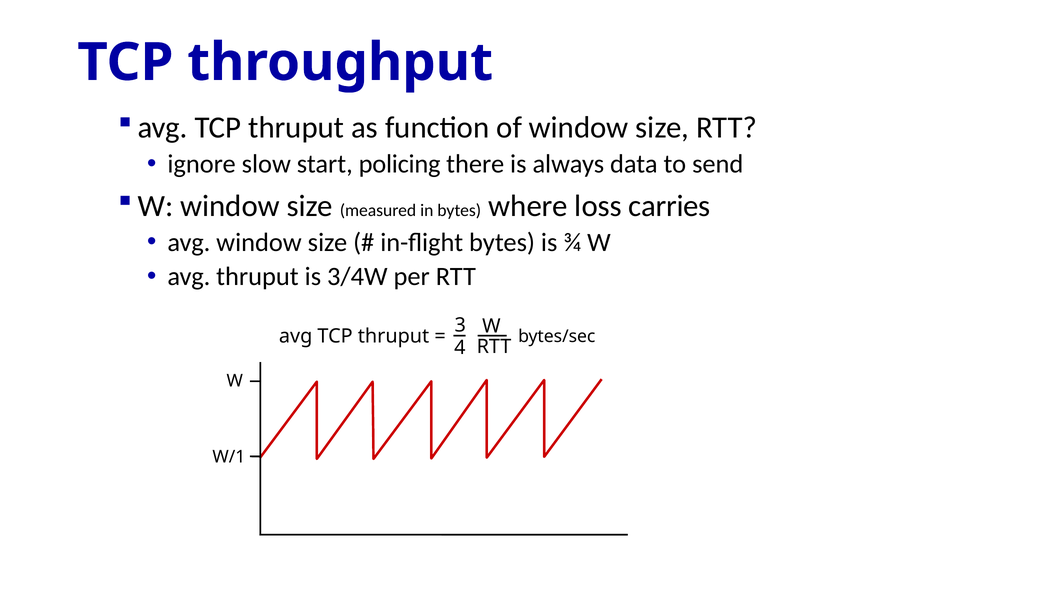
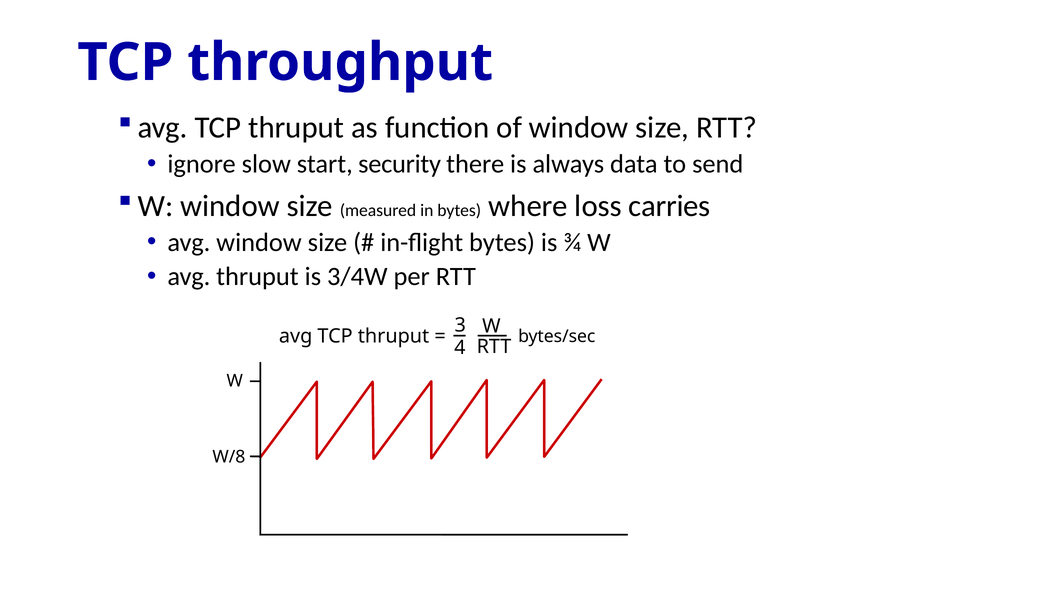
policing: policing -> security
W/1: W/1 -> W/8
